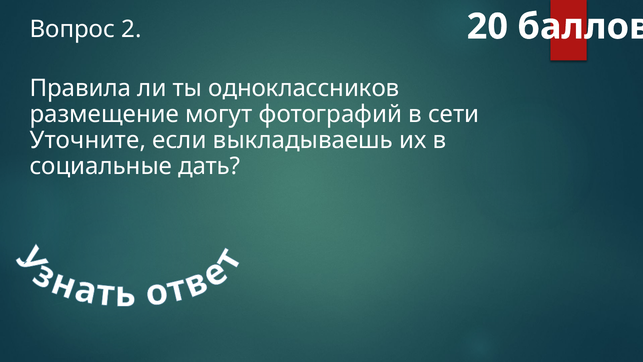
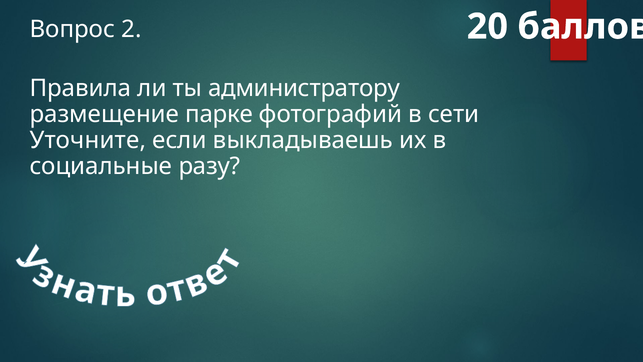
одноклассников: одноклассников -> администратору
могут: могут -> парке
дать: дать -> разу
